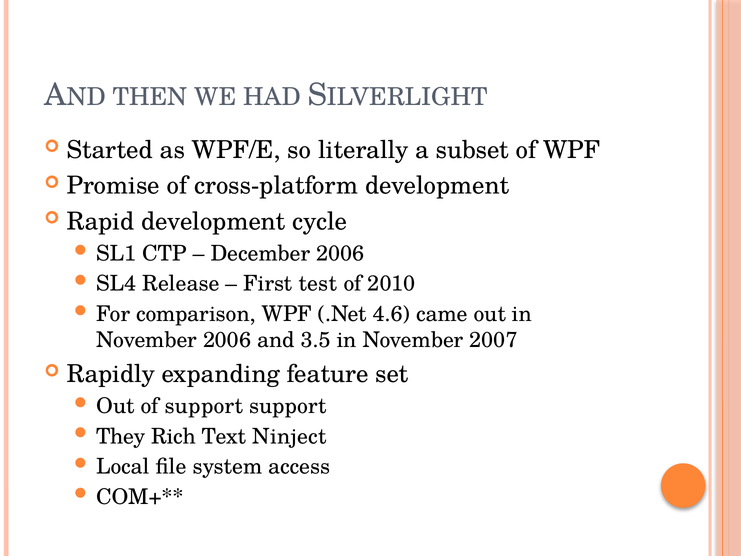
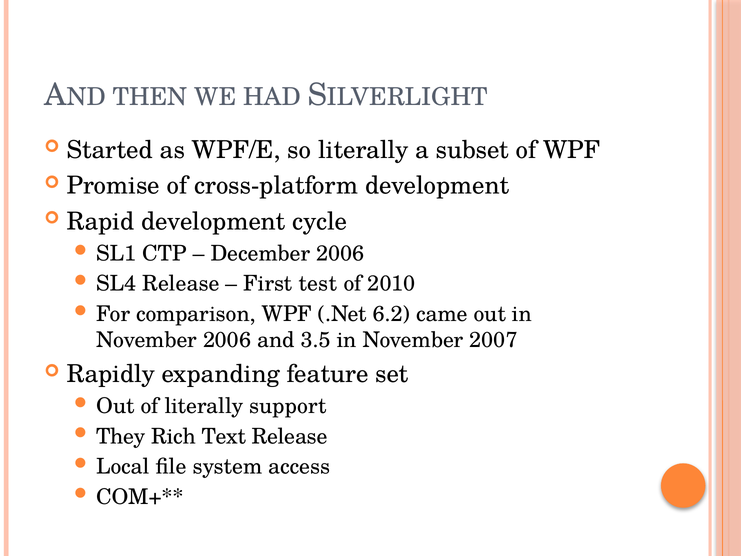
4.6: 4.6 -> 6.2
of support: support -> literally
Text Ninject: Ninject -> Release
